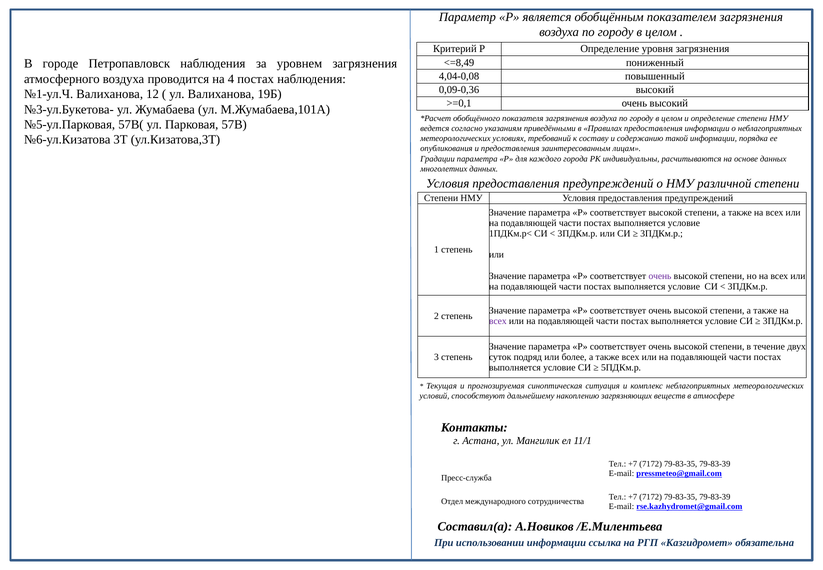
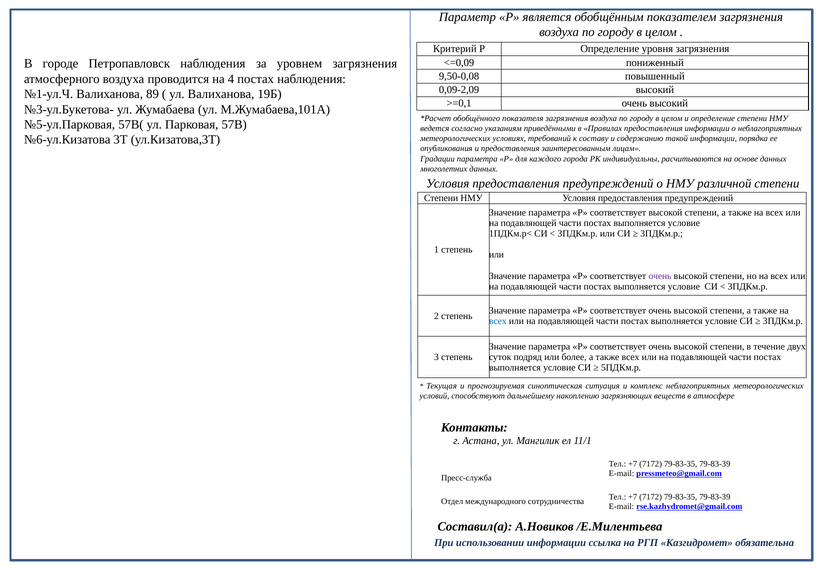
<=8,49: <=8,49 -> <=0,09
4,04-0,08: 4,04-0,08 -> 9,50-0,08
0,09-0,36: 0,09-0,36 -> 0,09-2,09
12: 12 -> 89
всех at (498, 321) colour: purple -> blue
